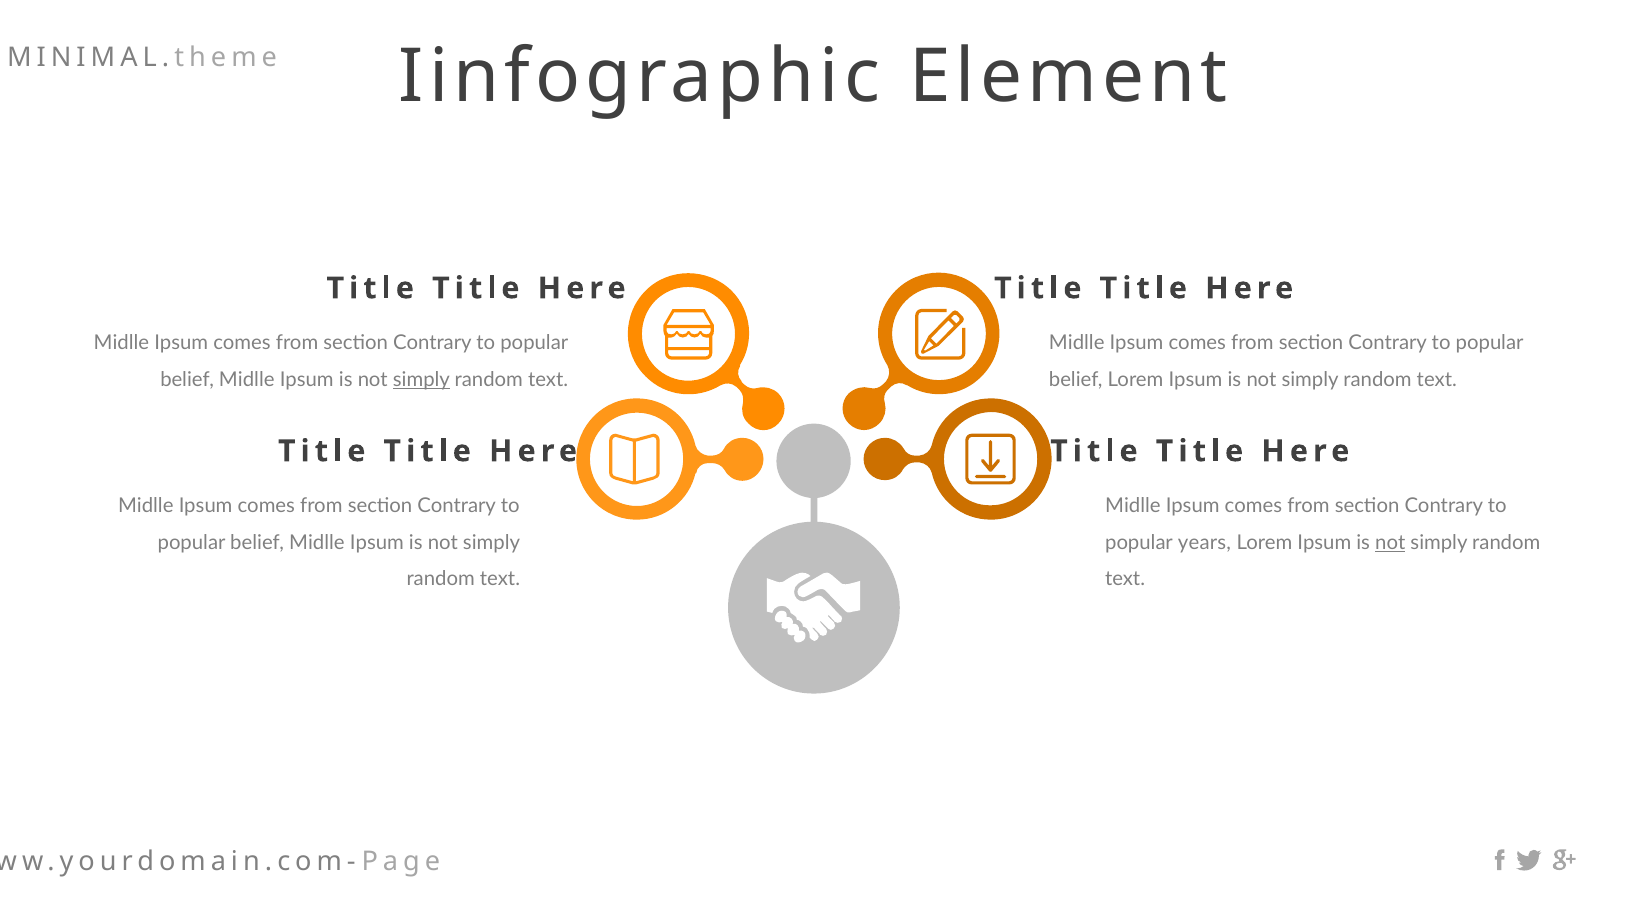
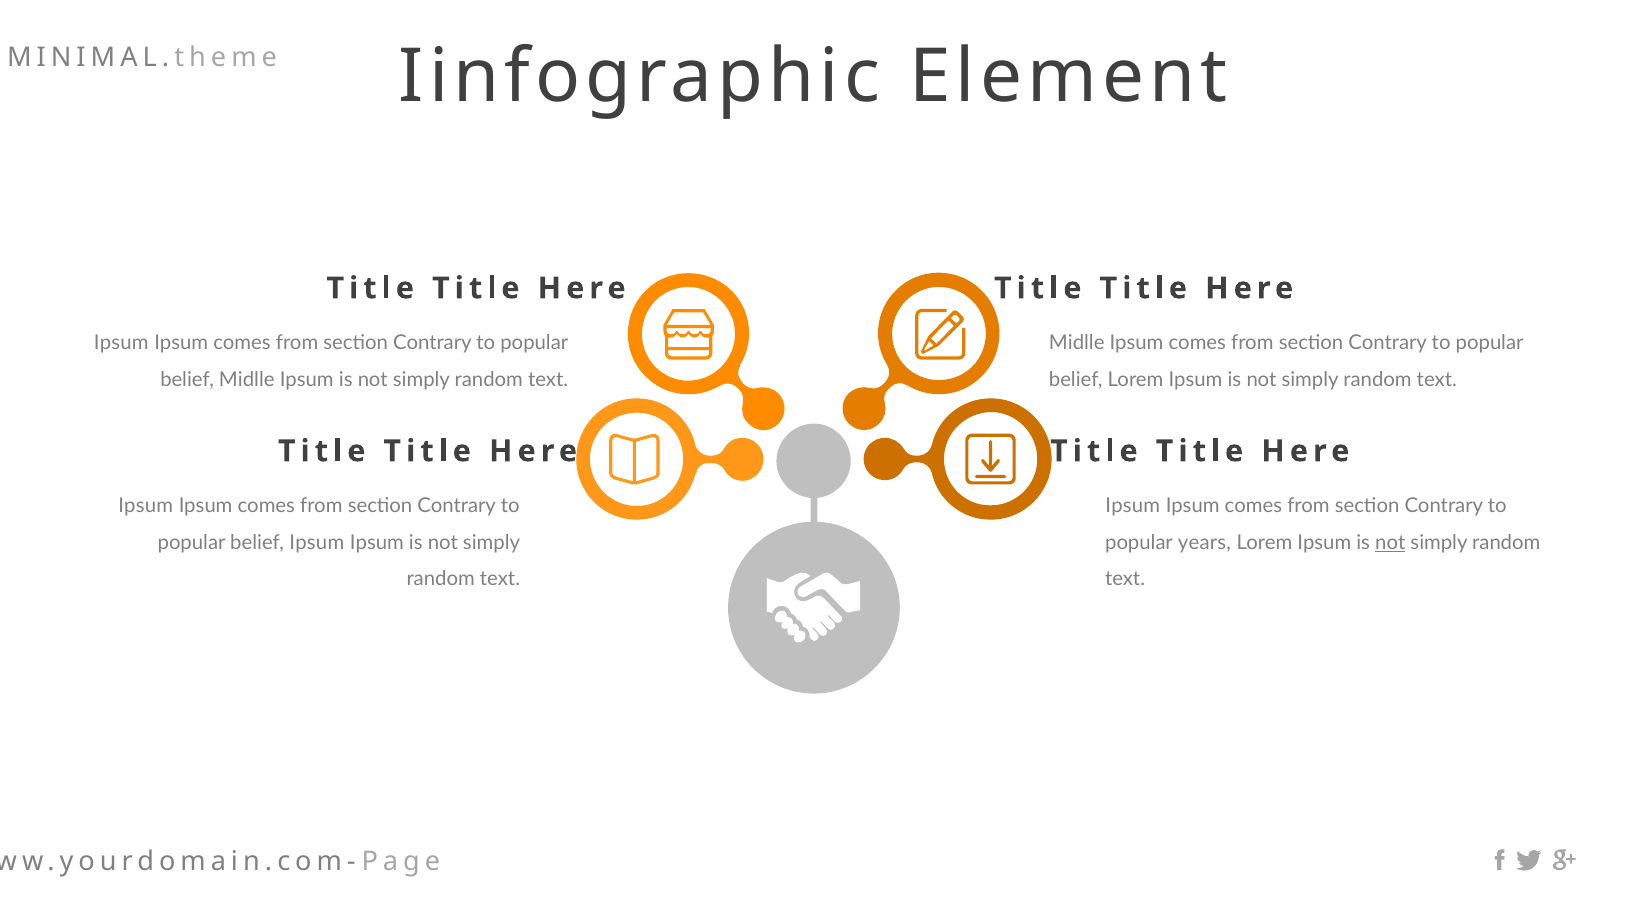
Midlle at (121, 343): Midlle -> Ipsum
simply at (421, 379) underline: present -> none
Midlle at (146, 506): Midlle -> Ipsum
Midlle at (1133, 506): Midlle -> Ipsum
Midlle at (317, 542): Midlle -> Ipsum
